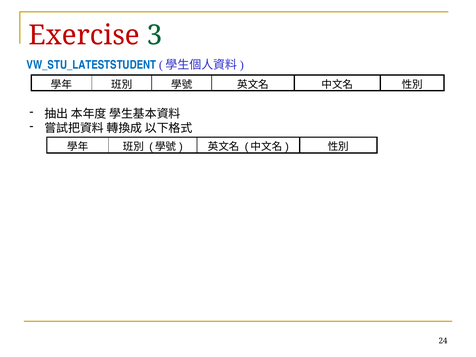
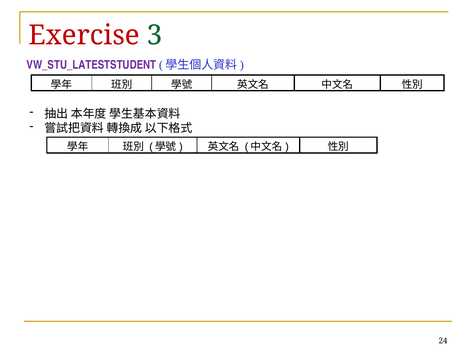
VW_STU_LATESTSTUDENT colour: blue -> purple
